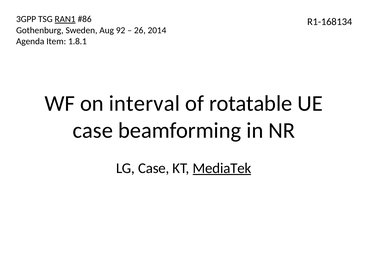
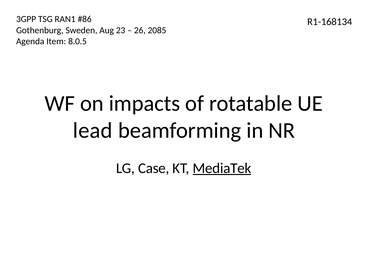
RAN1 underline: present -> none
92: 92 -> 23
2014: 2014 -> 2085
1.8.1: 1.8.1 -> 8.0.5
interval: interval -> impacts
case at (93, 130): case -> lead
